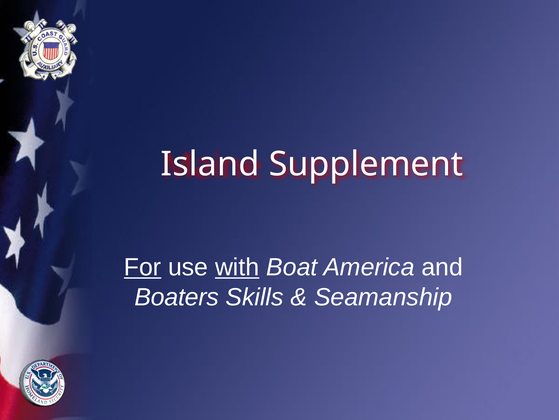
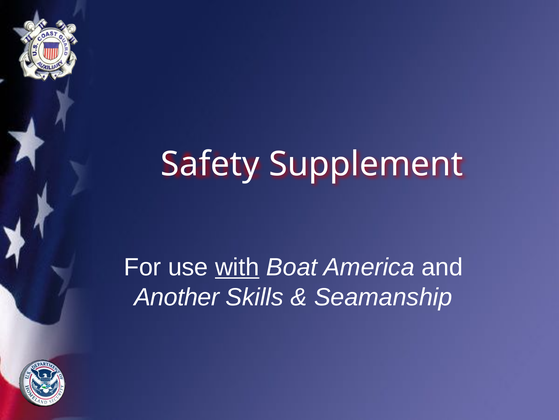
Island: Island -> Safety
For underline: present -> none
Boaters: Boaters -> Another
